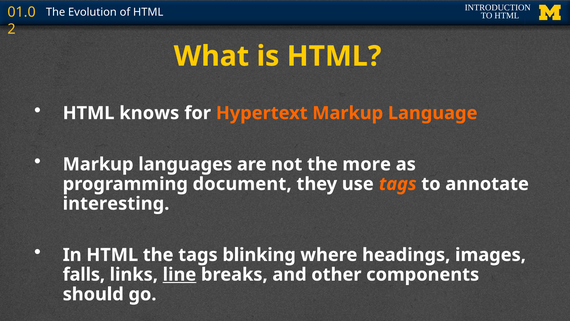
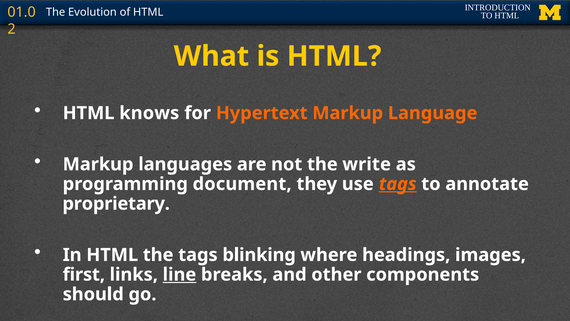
more: more -> write
tags at (398, 184) underline: none -> present
interesting: interesting -> proprietary
falls: falls -> first
